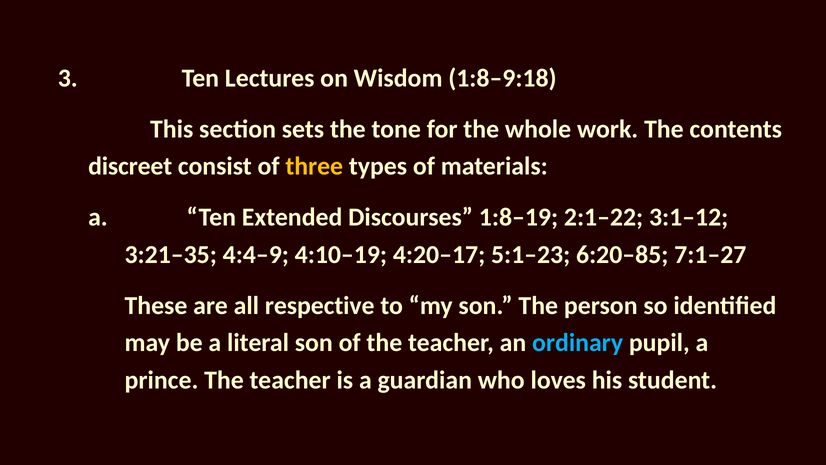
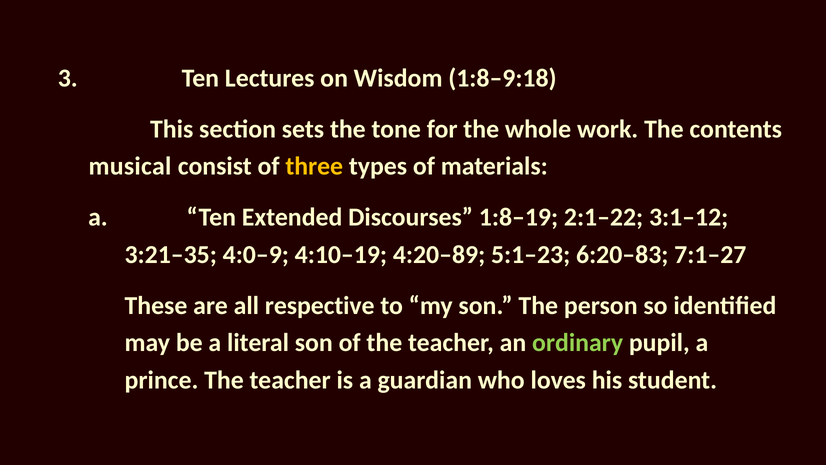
discreet: discreet -> musical
4:4–9: 4:4–9 -> 4:0–9
4:20–17: 4:20–17 -> 4:20–89
6:20–85: 6:20–85 -> 6:20–83
ordinary colour: light blue -> light green
